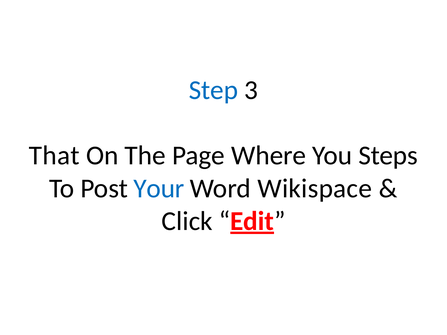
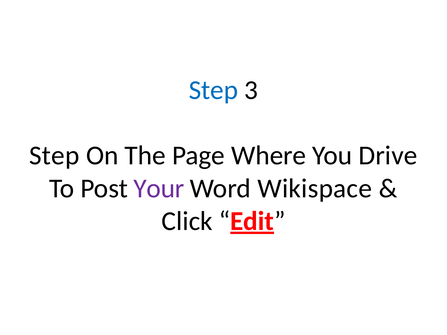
That at (54, 156): That -> Step
Steps: Steps -> Drive
Your colour: blue -> purple
